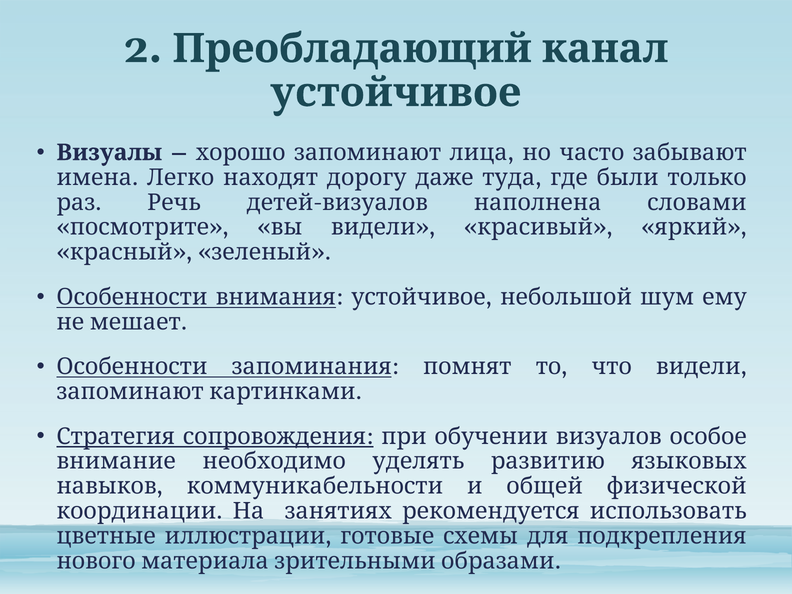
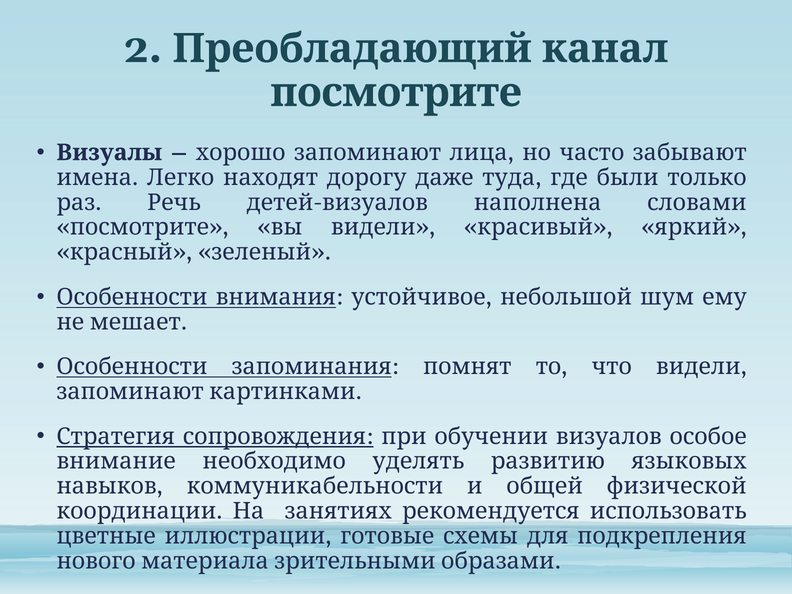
устойчивое at (396, 93): устойчивое -> посмотрите
